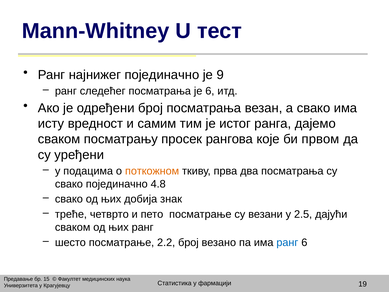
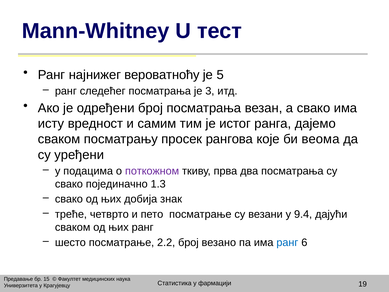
најнижег појединачно: појединачно -> вероватноћу
9: 9 -> 5
је 6: 6 -> 3
првом: првом -> веома
поткожном colour: orange -> purple
4.8: 4.8 -> 1.3
2.5: 2.5 -> 9.4
